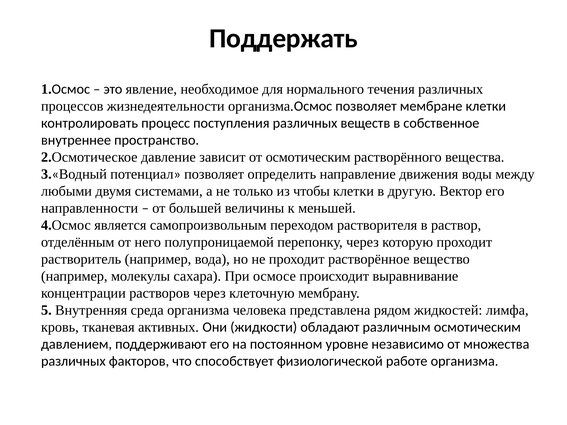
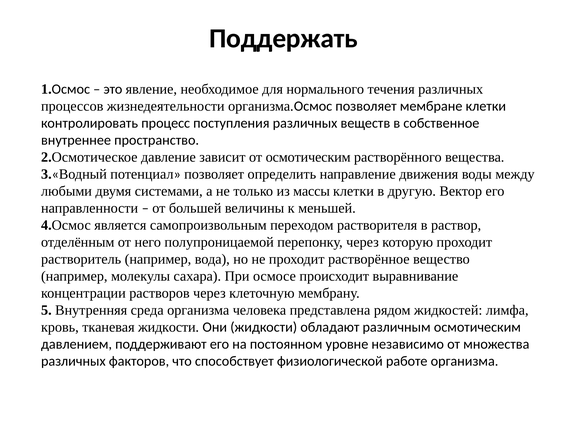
чтобы: чтобы -> массы
тканевая активных: активных -> жидкости
